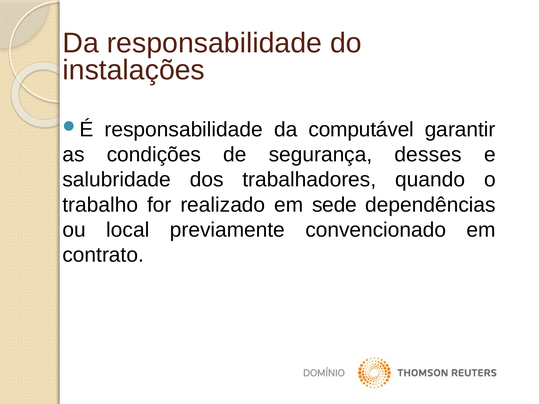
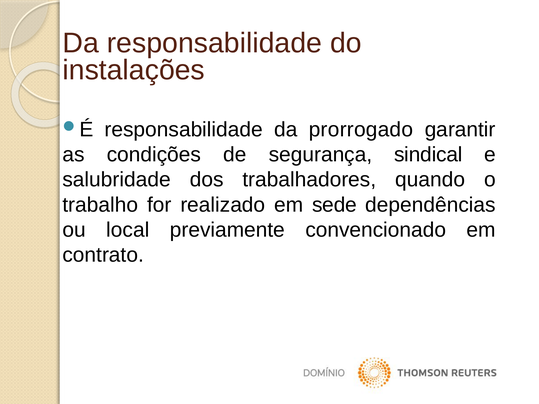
computável: computável -> prorrogado
desses: desses -> sindical
